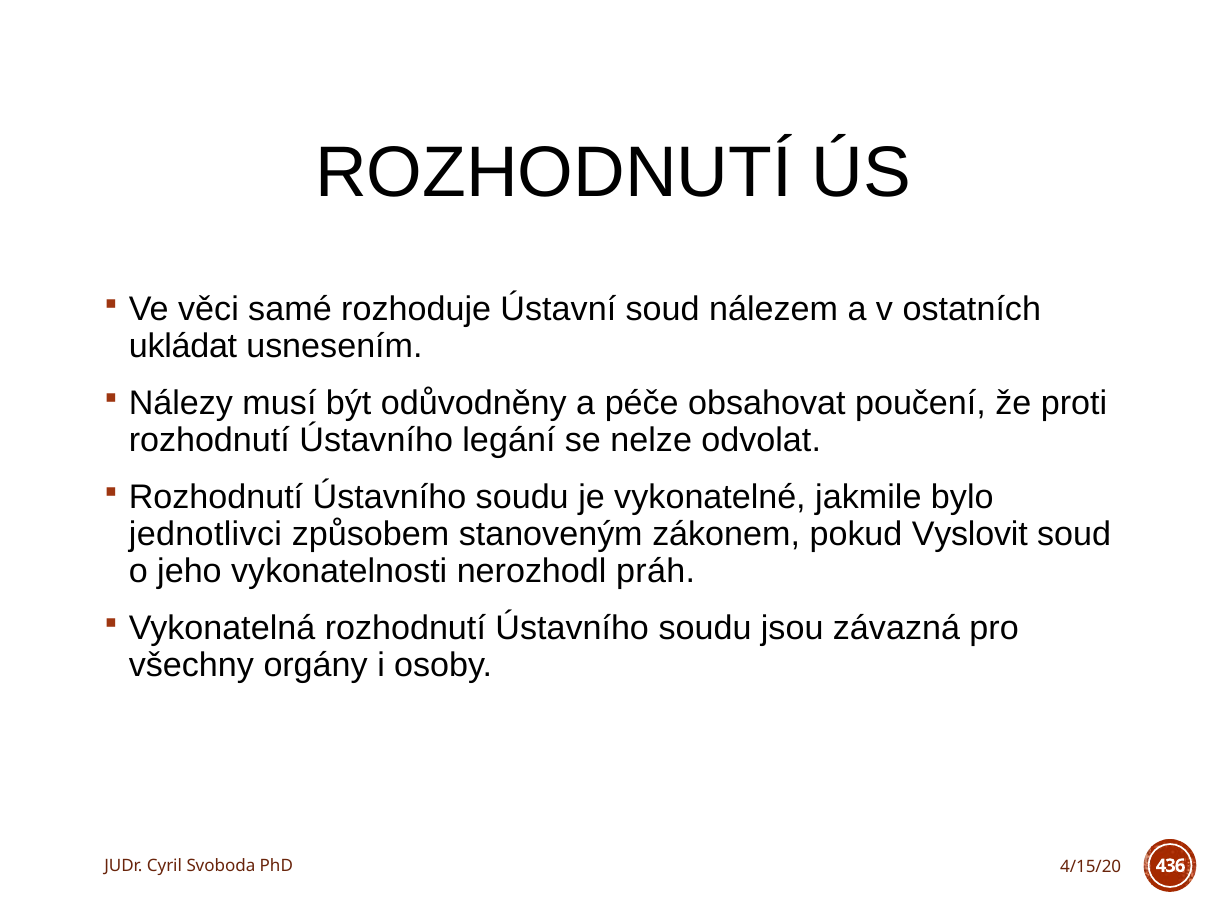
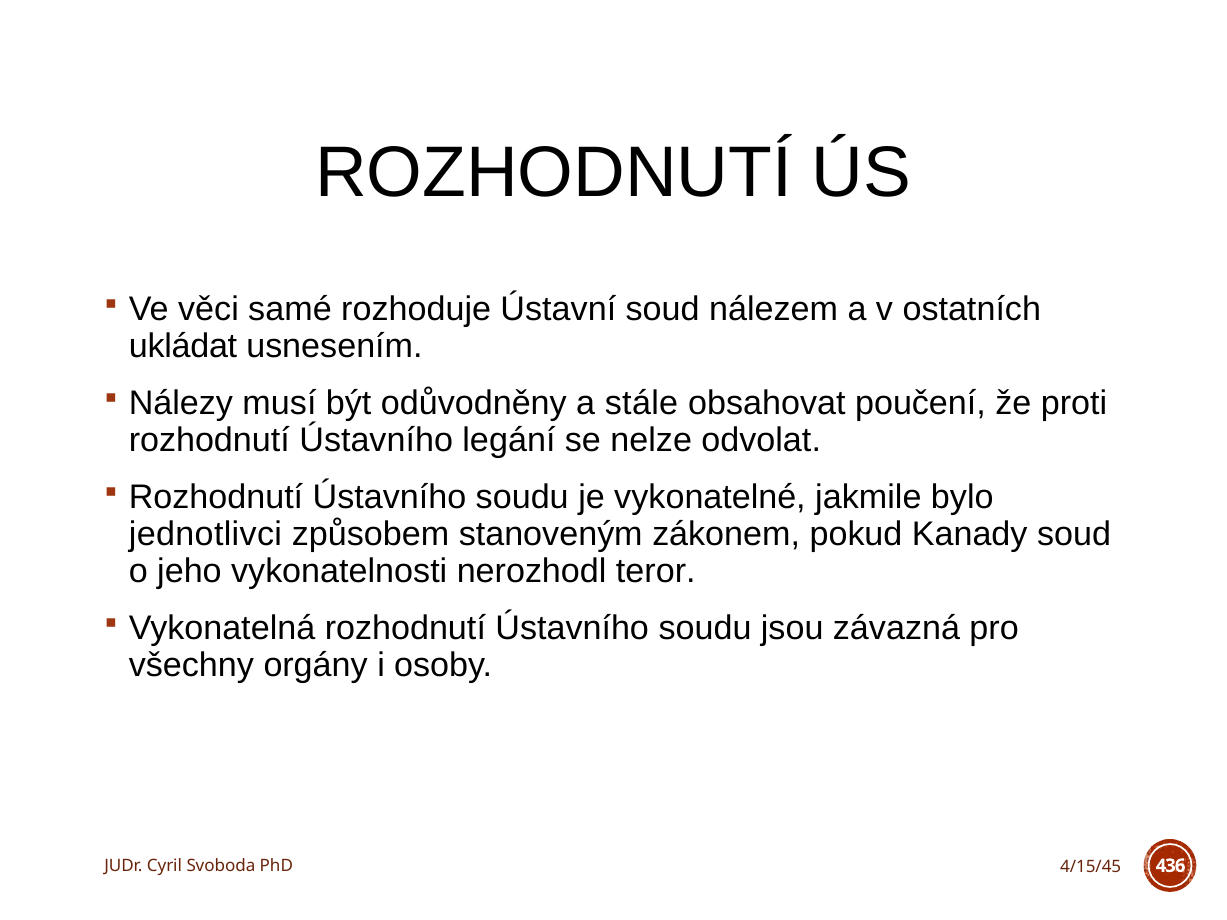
péče: péče -> stále
Vyslovit: Vyslovit -> Kanady
práh: práh -> teror
4/15/20: 4/15/20 -> 4/15/45
